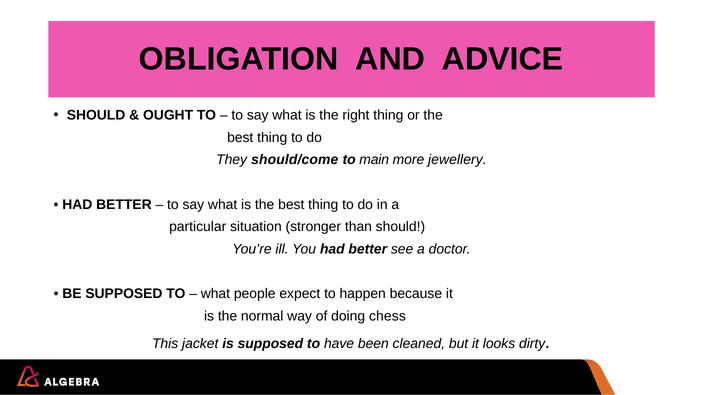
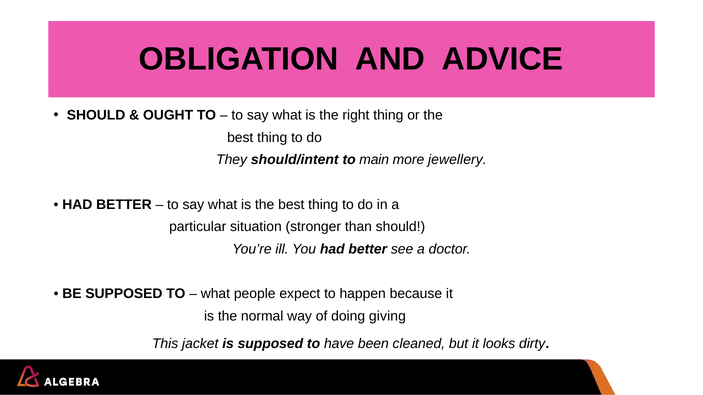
should/come: should/come -> should/intent
chess: chess -> giving
